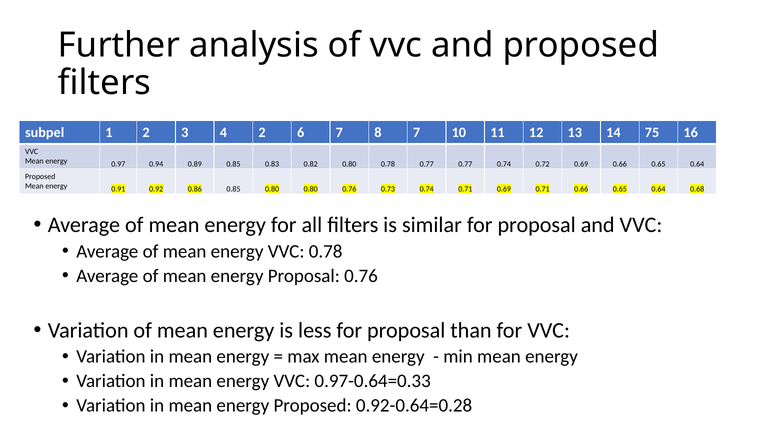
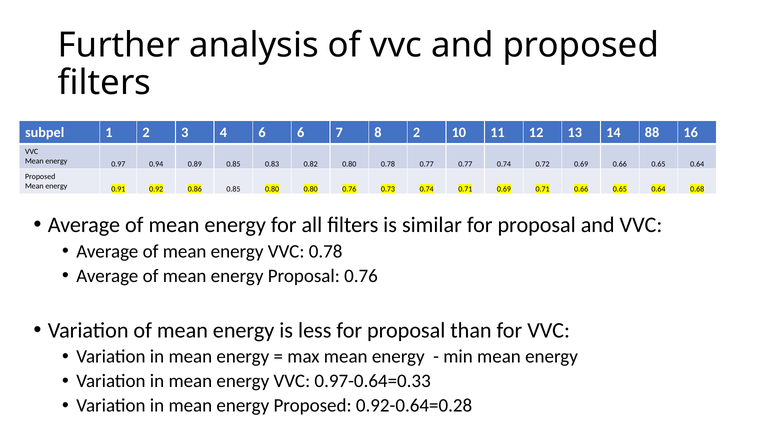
4 2: 2 -> 6
8 7: 7 -> 2
75: 75 -> 88
